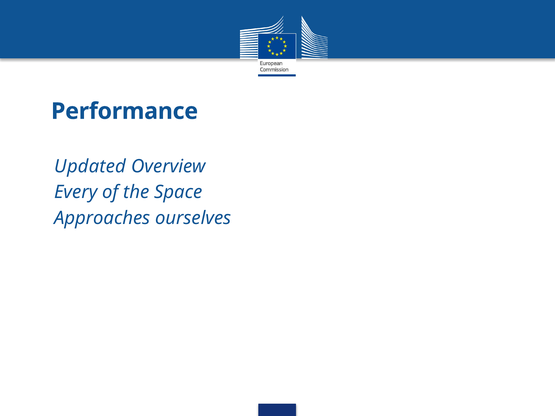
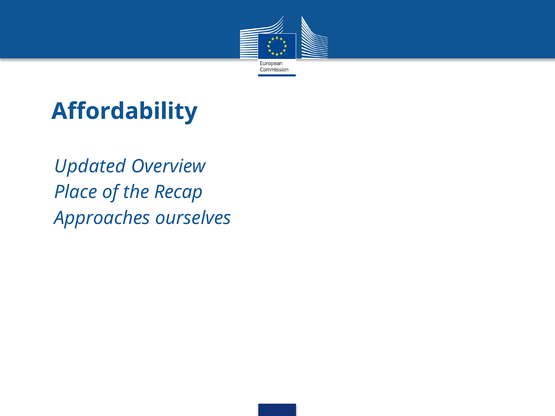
Performance: Performance -> Affordability
Every: Every -> Place
Space: Space -> Recap
